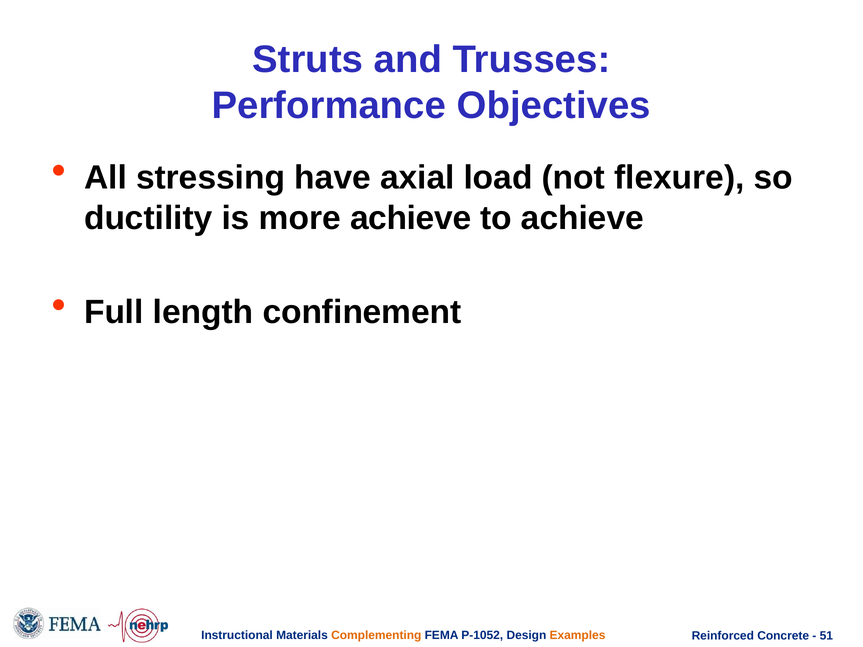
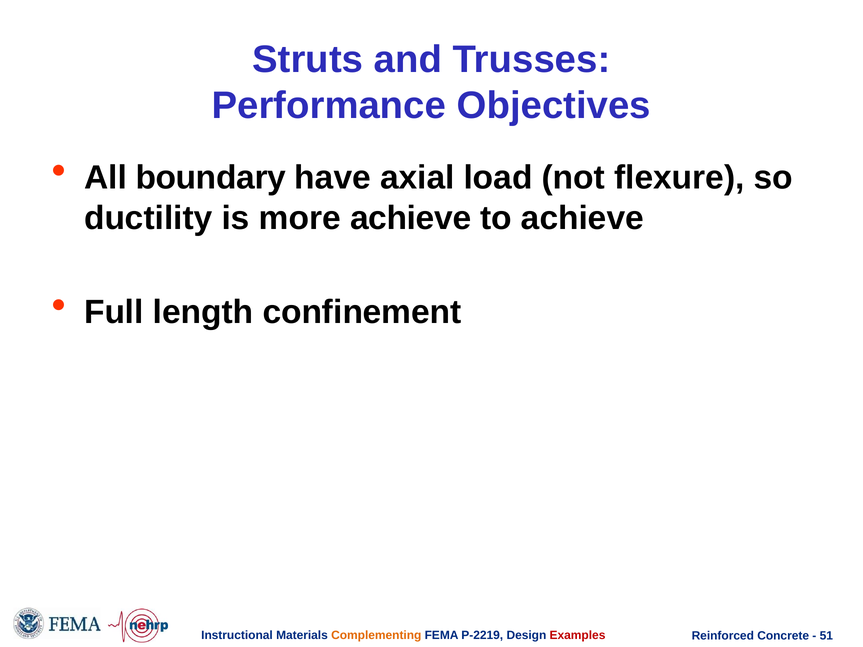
stressing: stressing -> boundary
P-1052: P-1052 -> P-2219
Examples colour: orange -> red
